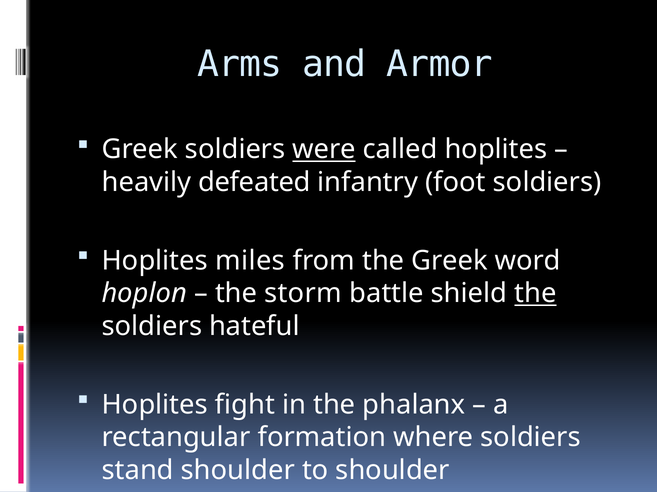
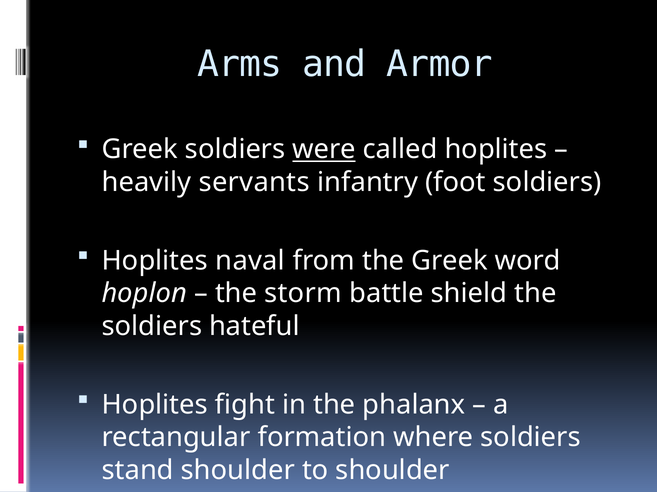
defeated: defeated -> servants
miles: miles -> naval
the at (535, 294) underline: present -> none
